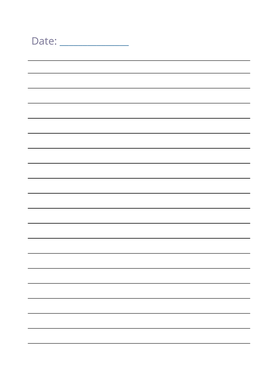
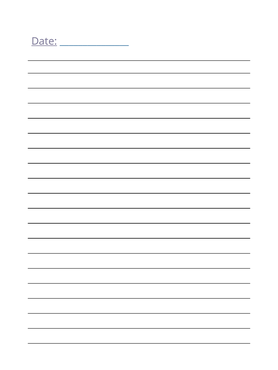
Date underline: none -> present
